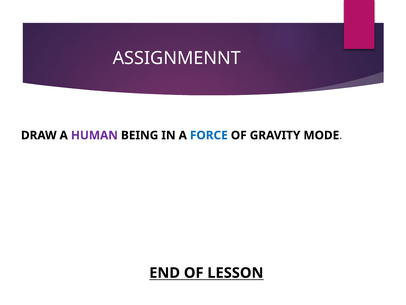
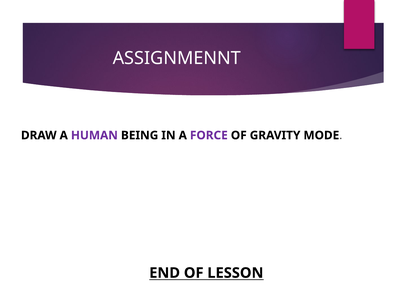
FORCE colour: blue -> purple
